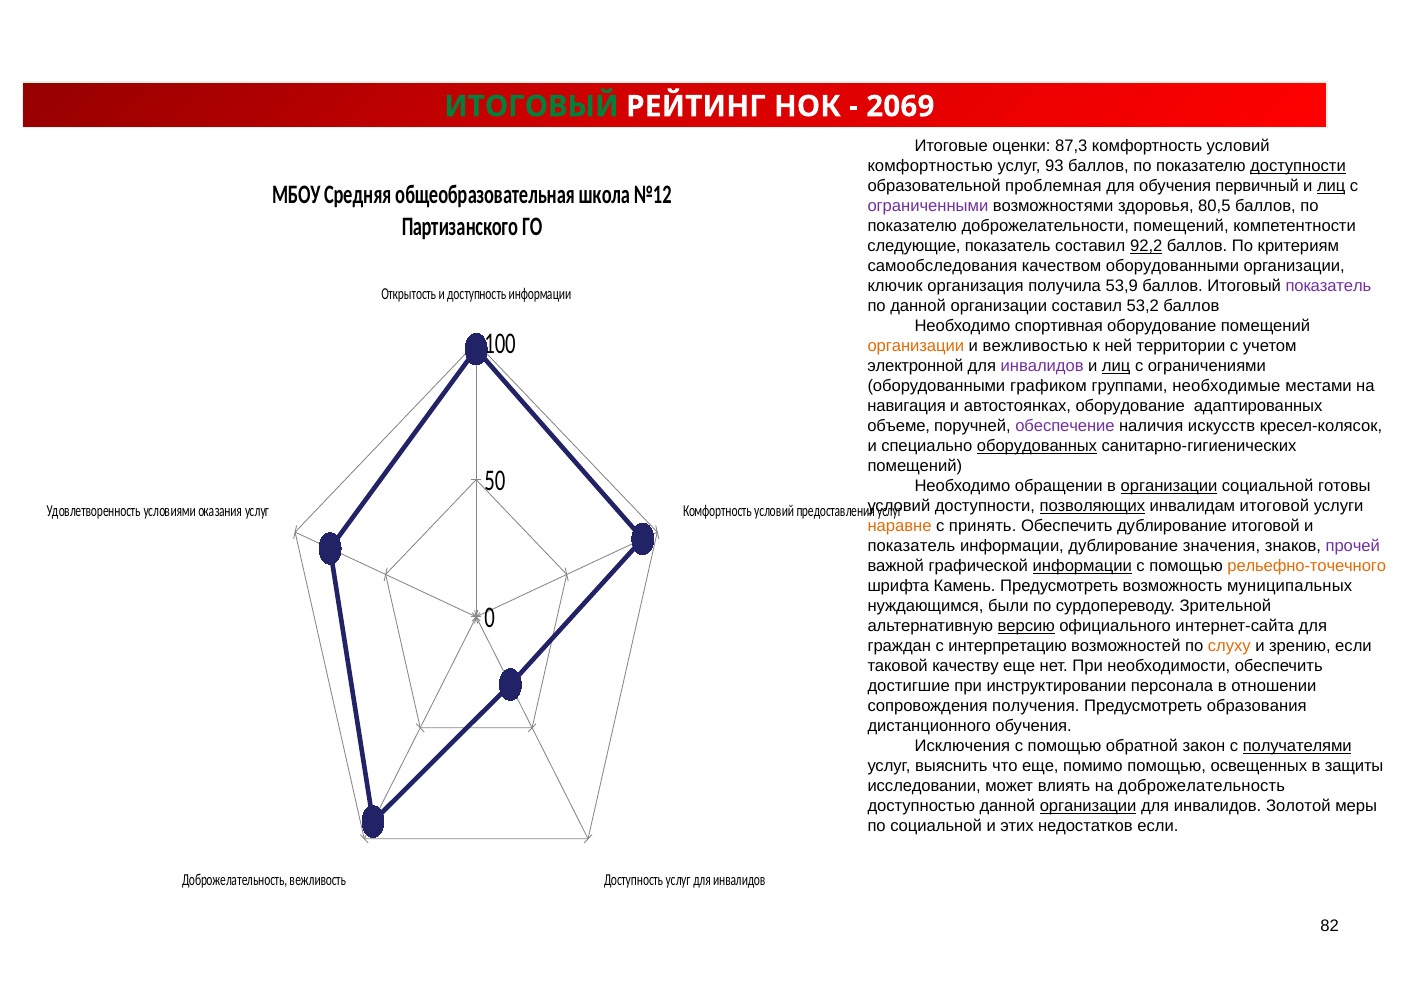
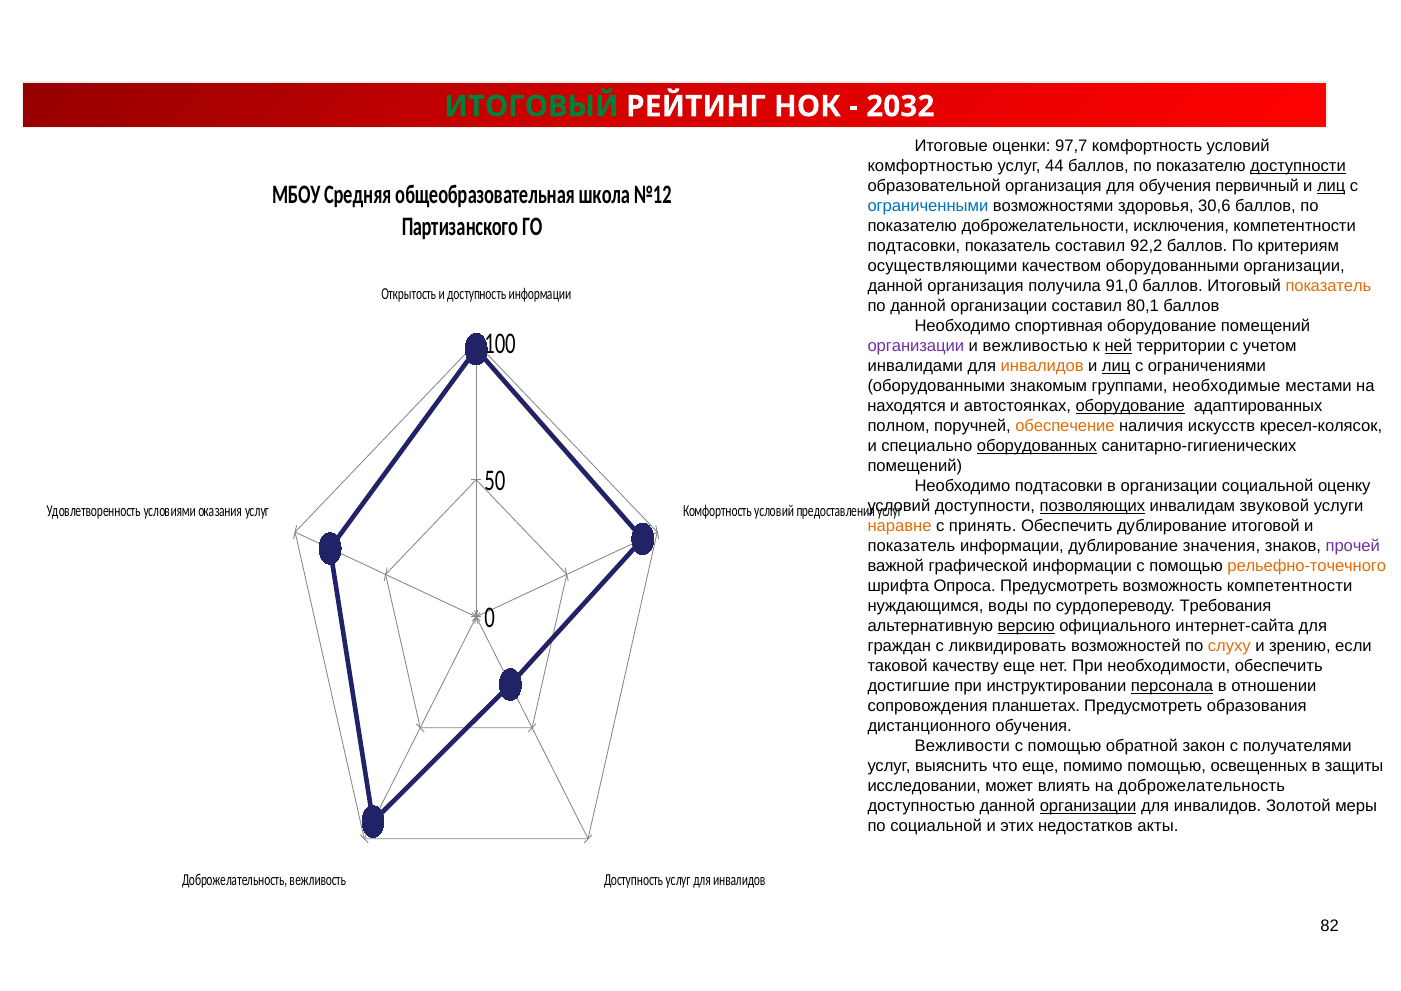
2069: 2069 -> 2032
87,3: 87,3 -> 97,7
93: 93 -> 44
образовательной проблемная: проблемная -> организация
ограниченными colour: purple -> blue
80,5: 80,5 -> 30,6
доброжелательности помещений: помещений -> исключения
следующие at (914, 246): следующие -> подтасовки
92,2 underline: present -> none
самообследования: самообследования -> осуществляющими
ключик at (895, 286): ключик -> данной
53,9: 53,9 -> 91,0
показатель at (1328, 286) colour: purple -> orange
53,2: 53,2 -> 80,1
организации at (916, 346) colour: orange -> purple
ней underline: none -> present
электронной: электронной -> инвалидами
инвалидов at (1042, 366) colour: purple -> orange
графиком: графиком -> знакомым
навигация: навигация -> находятся
оборудование at (1130, 406) underline: none -> present
объеме: объеме -> полном
обеспечение colour: purple -> orange
Необходимо обращении: обращении -> подтасовки
организации at (1169, 486) underline: present -> none
готовы: готовы -> оценку
инвалидам итоговой: итоговой -> звуковой
информации at (1082, 566) underline: present -> none
Камень: Камень -> Опроса
возможность муниципальных: муниципальных -> компетентности
были: были -> воды
Зрительной: Зрительной -> Требования
интерпретацию: интерпретацию -> ликвидировать
персонала underline: none -> present
получения: получения -> планшетах
Исключения: Исключения -> Вежливости
получателями underline: present -> none
недостатков если: если -> акты
